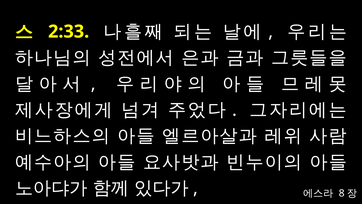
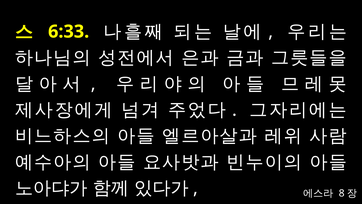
2:33: 2:33 -> 6:33
